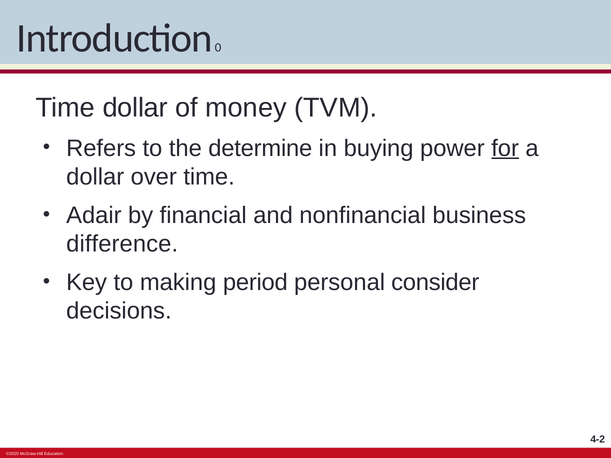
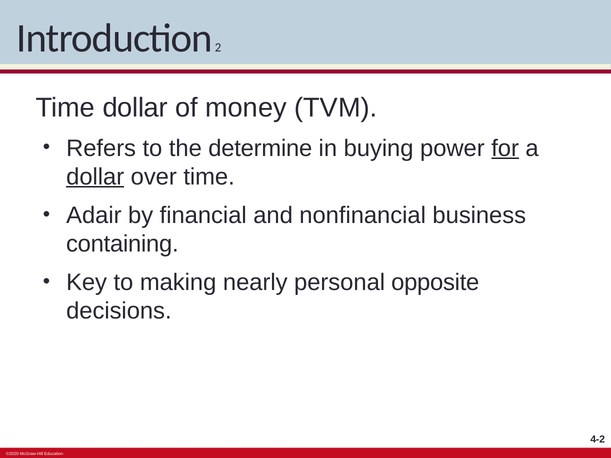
0: 0 -> 2
dollar at (95, 177) underline: none -> present
difference: difference -> containing
period: period -> nearly
consider: consider -> opposite
